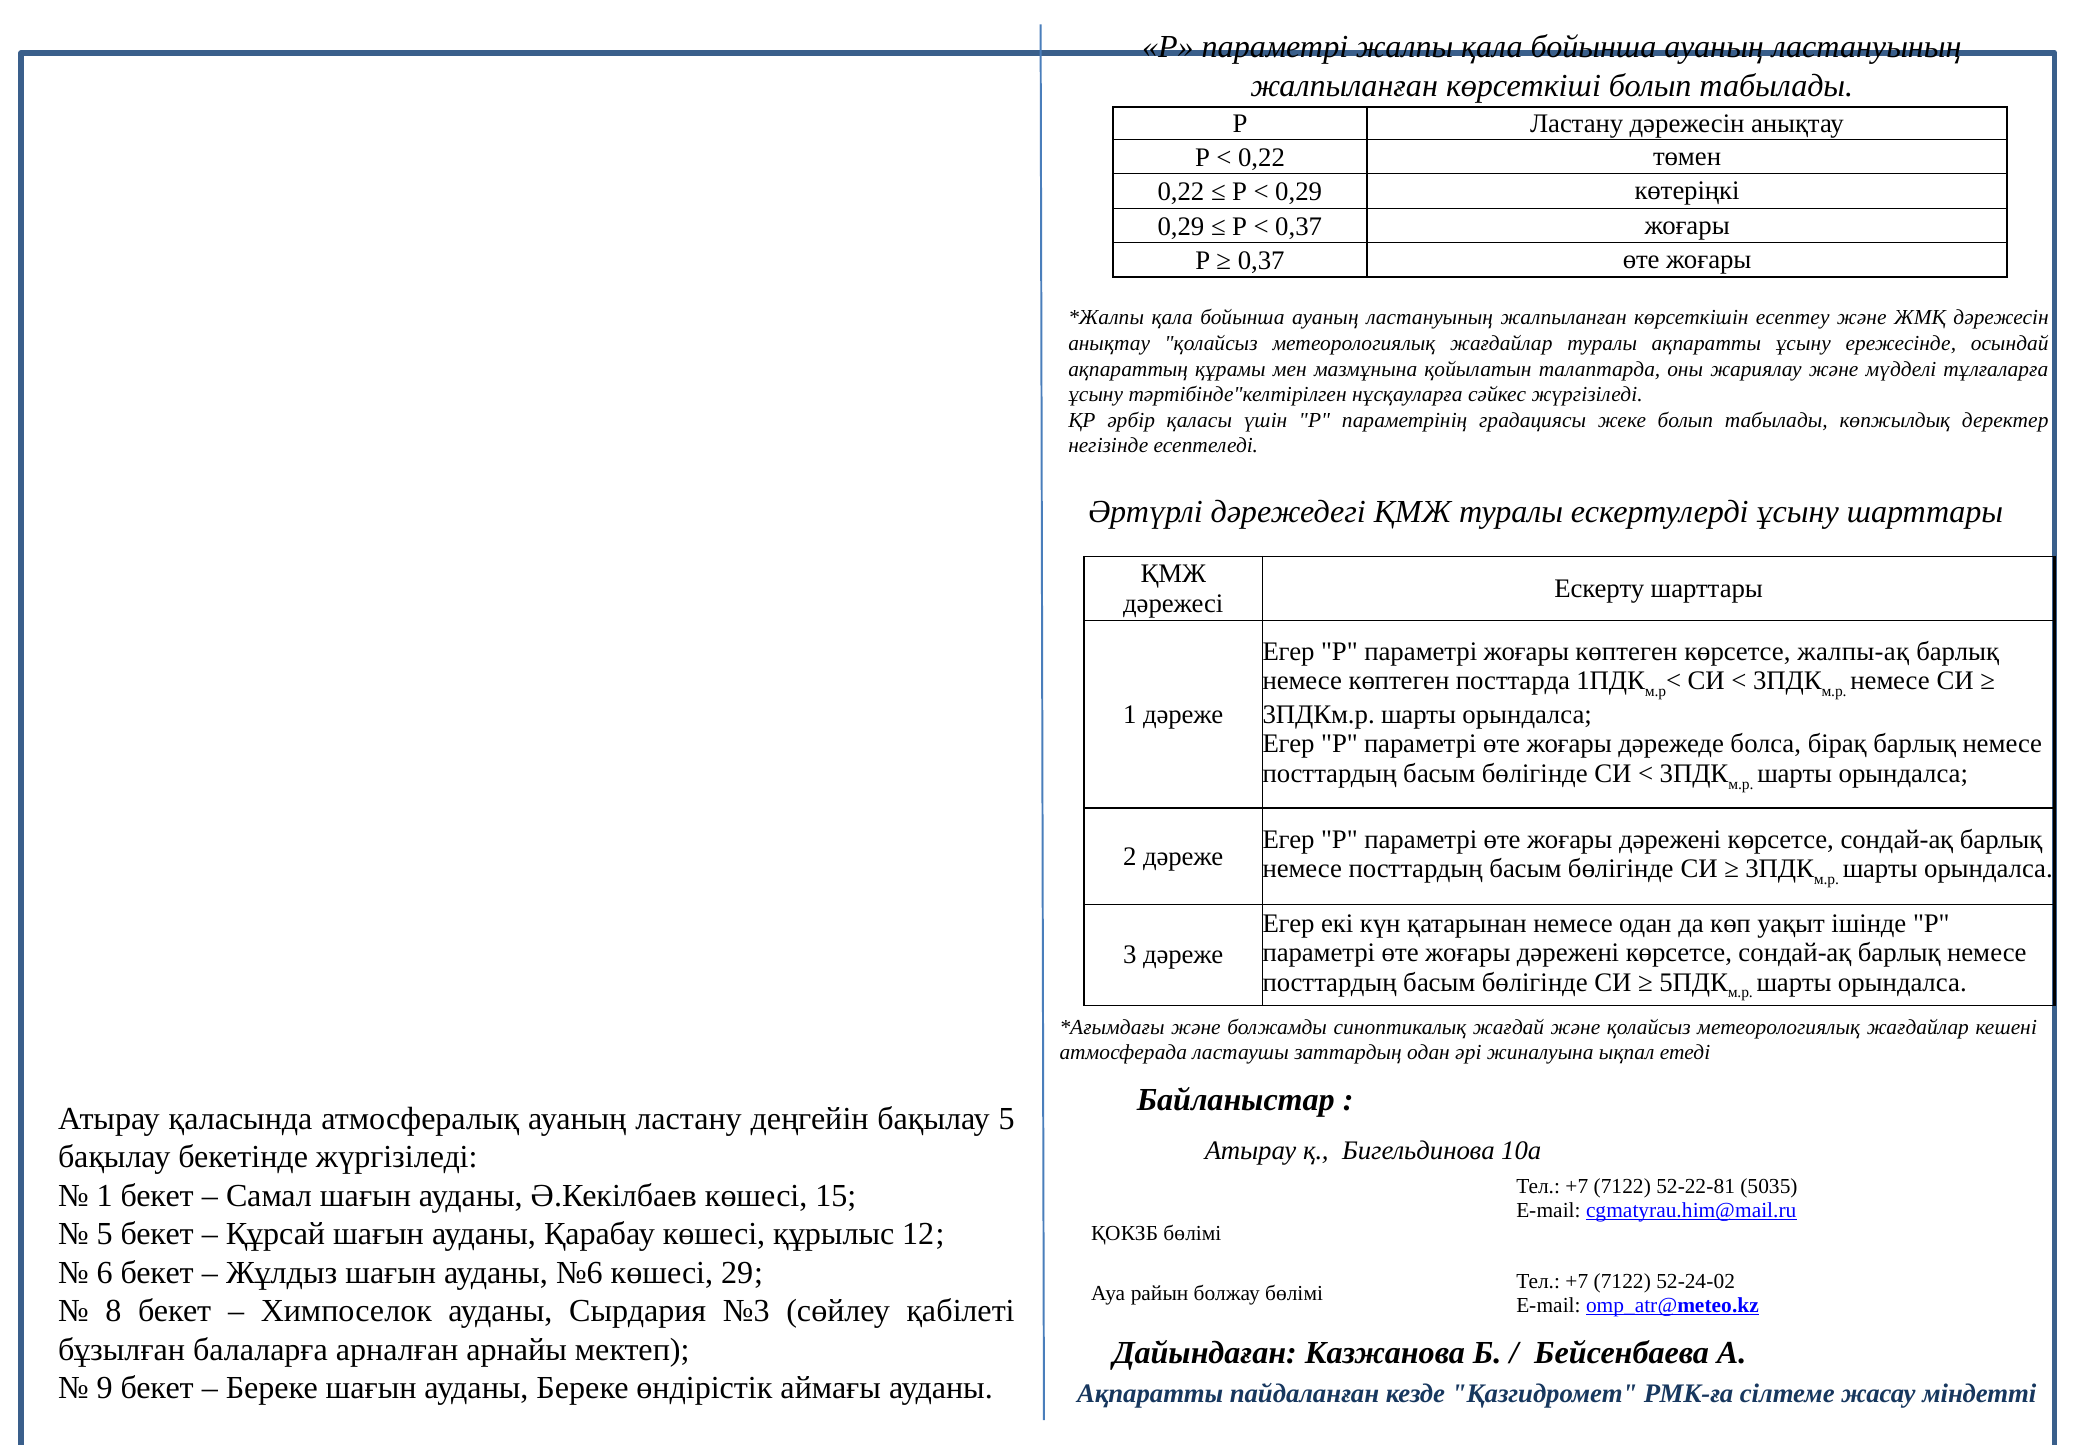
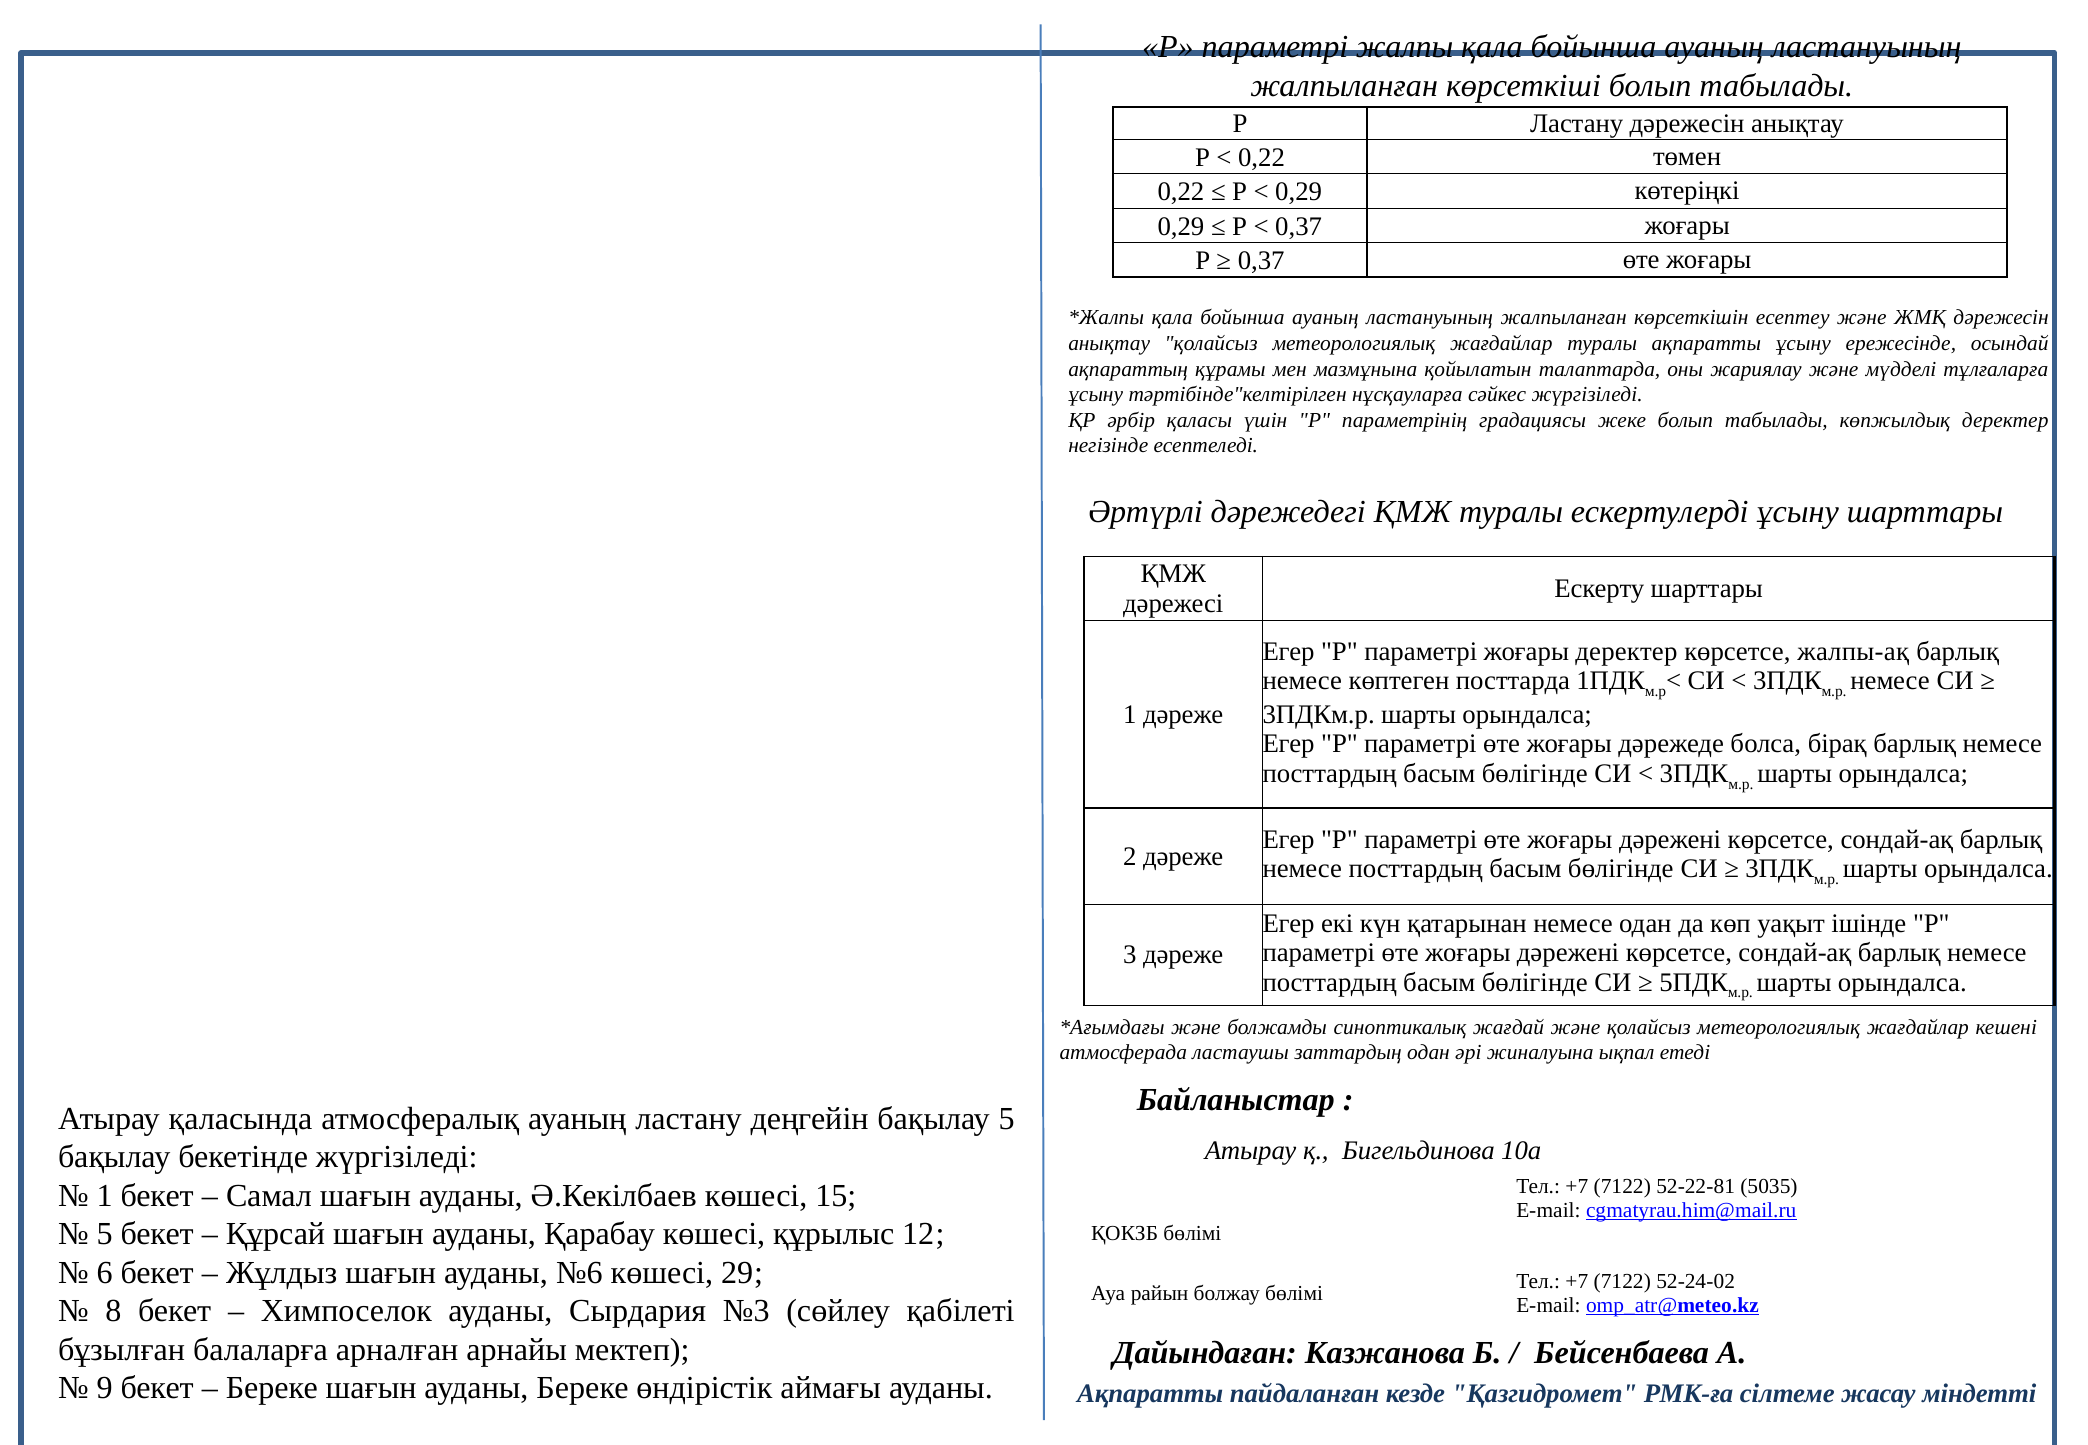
жоғары көптеген: көптеген -> деректер
